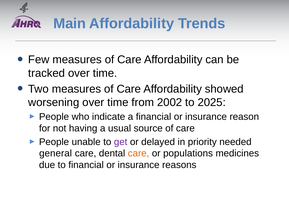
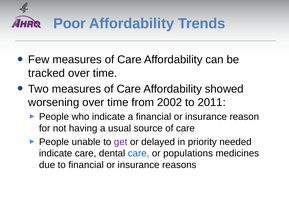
Main: Main -> Poor
2025: 2025 -> 2011
general at (56, 153): general -> indicate
care at (139, 153) colour: orange -> blue
